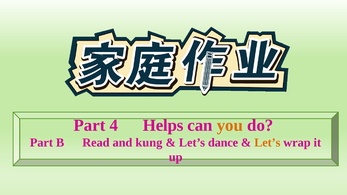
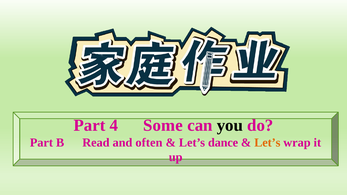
Helps: Helps -> Some
you colour: orange -> black
kung: kung -> often
